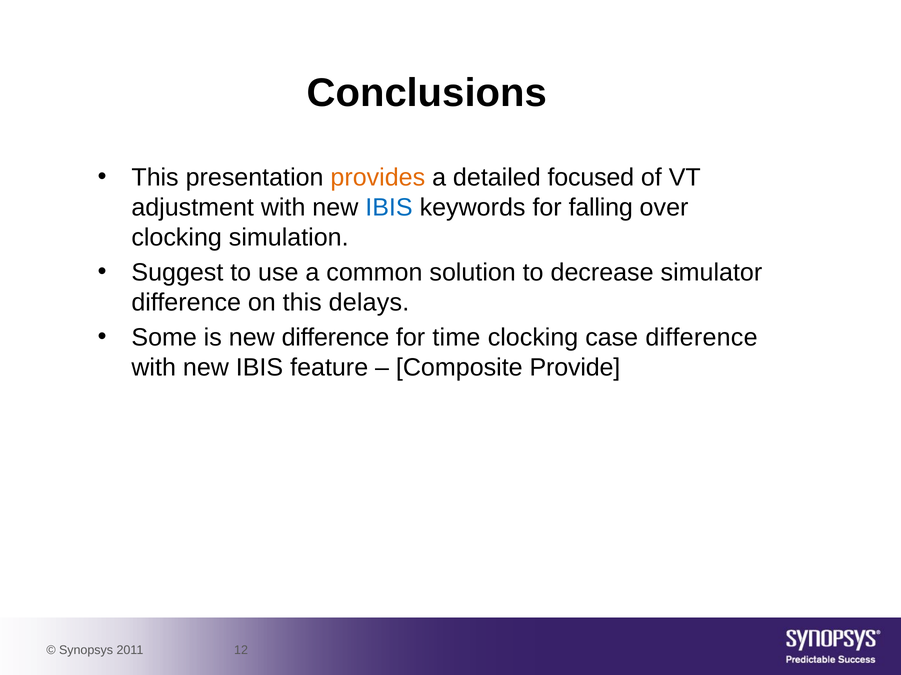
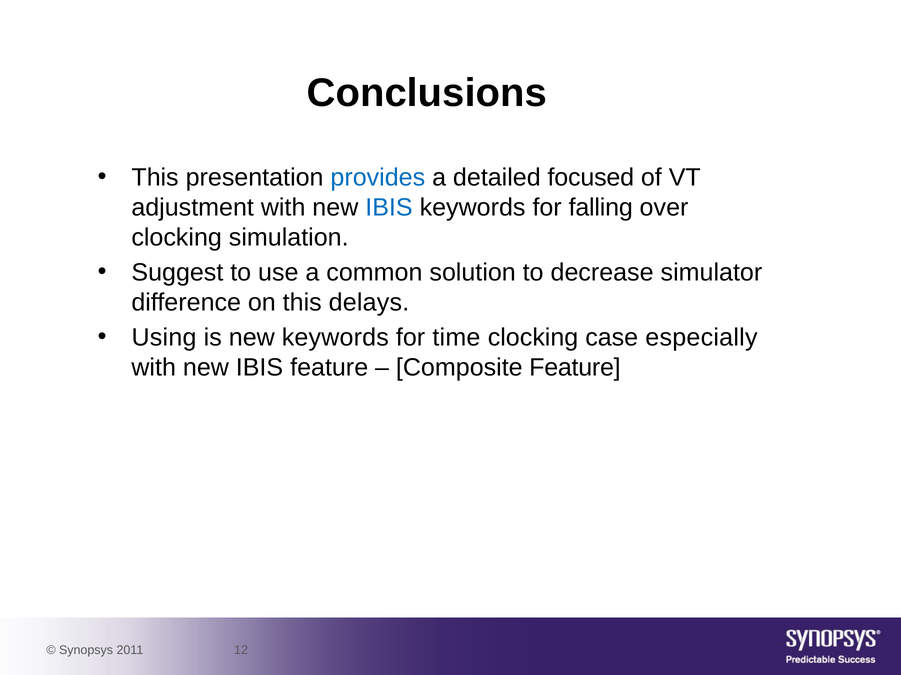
provides colour: orange -> blue
Some: Some -> Using
new difference: difference -> keywords
case difference: difference -> especially
Composite Provide: Provide -> Feature
